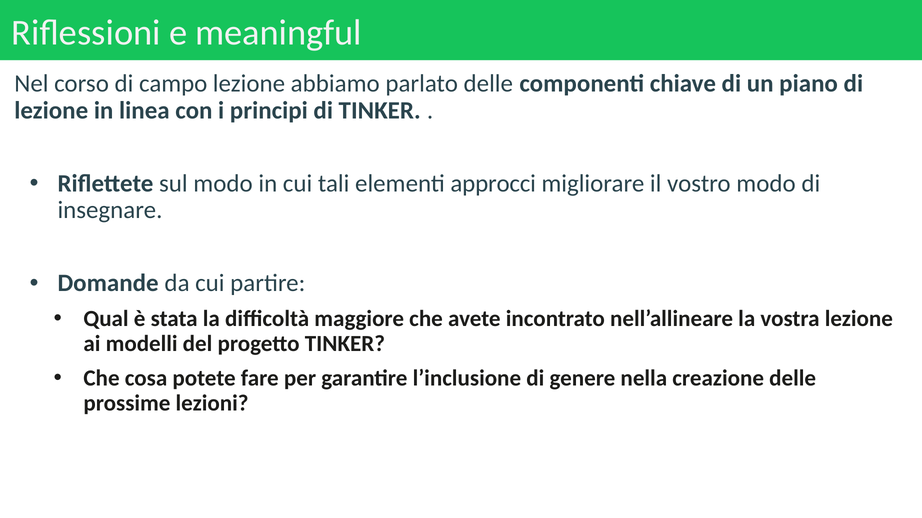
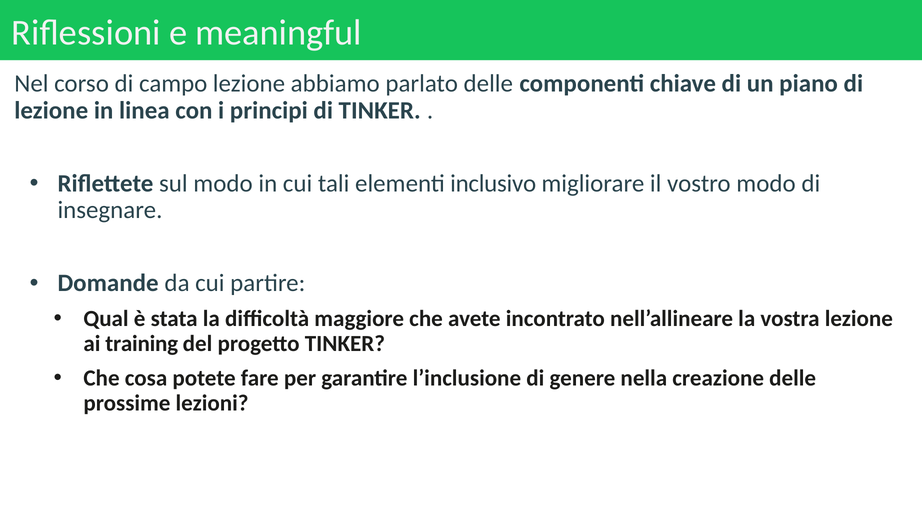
approcci: approcci -> inclusivo
modelli: modelli -> training
